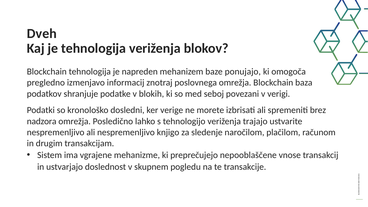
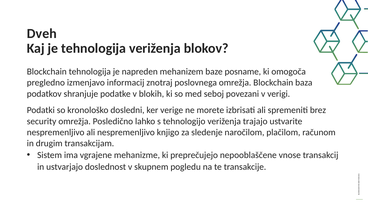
ponujajo: ponujajo -> posname
nadzora: nadzora -> security
